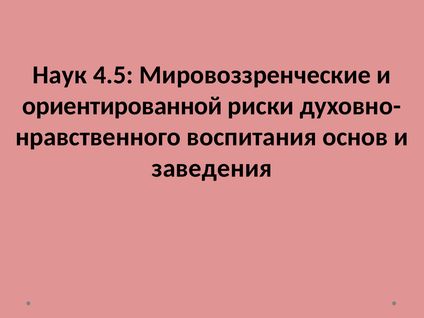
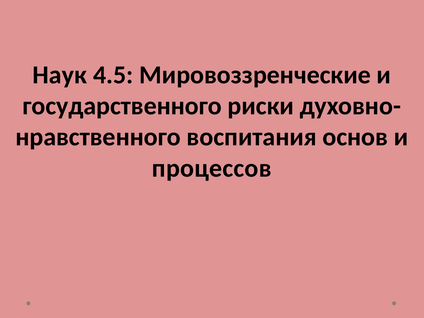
ориентированной: ориентированной -> государственного
заведения: заведения -> процессов
